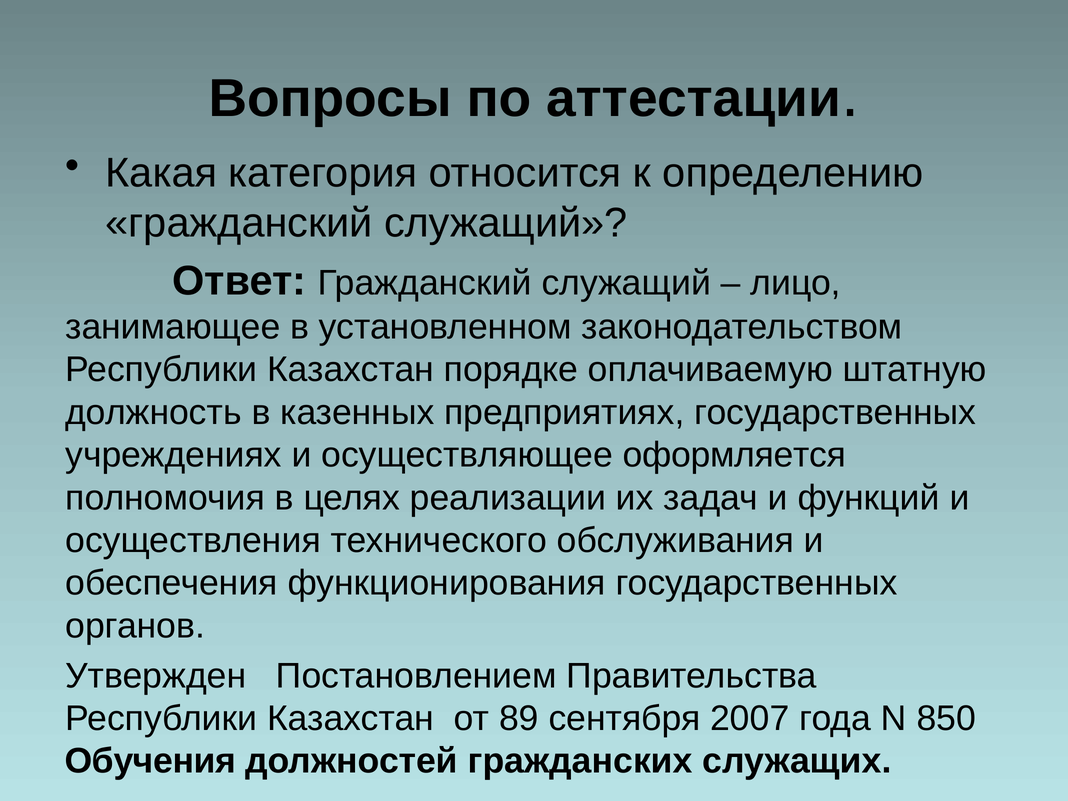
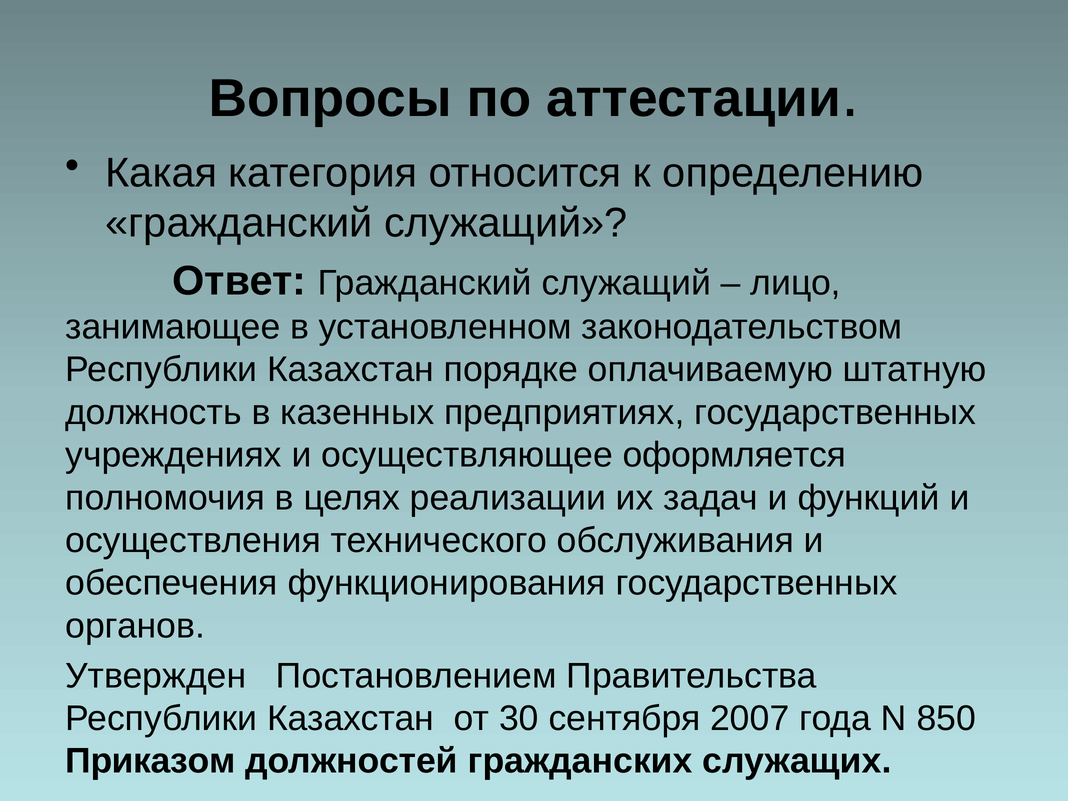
89: 89 -> 30
Обучения: Обучения -> Приказом
